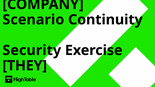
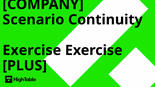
Security at (32, 50): Security -> Exercise
THEY: THEY -> PLUS
